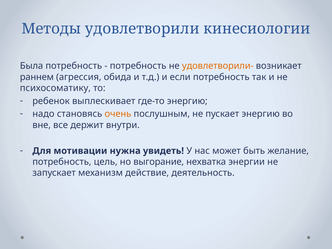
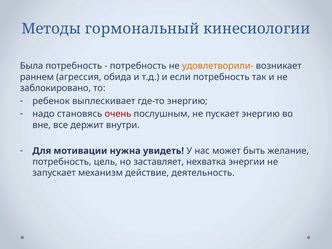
удовлетворили: удовлетворили -> гормональный
психосоматику: психосоматику -> заблокировано
очень colour: orange -> red
выгорание: выгорание -> заставляет
